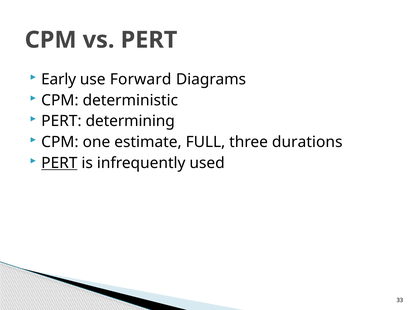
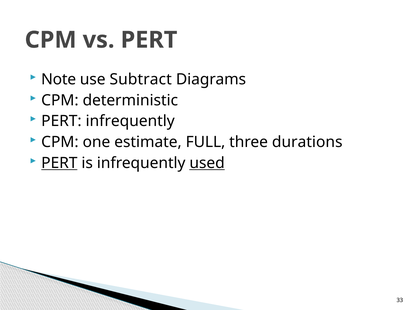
Early: Early -> Note
Forward: Forward -> Subtract
PERT determining: determining -> infrequently
used underline: none -> present
